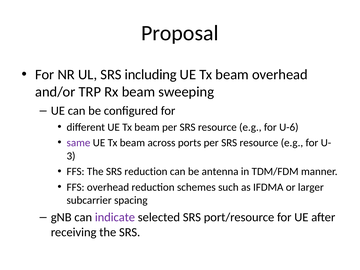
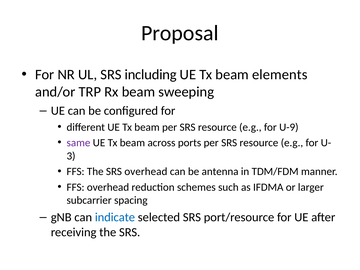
beam overhead: overhead -> elements
U-6: U-6 -> U-9
SRS reduction: reduction -> overhead
indicate colour: purple -> blue
